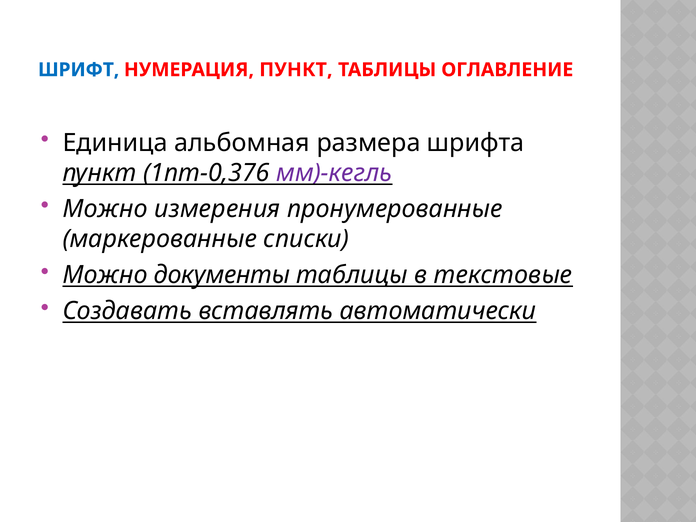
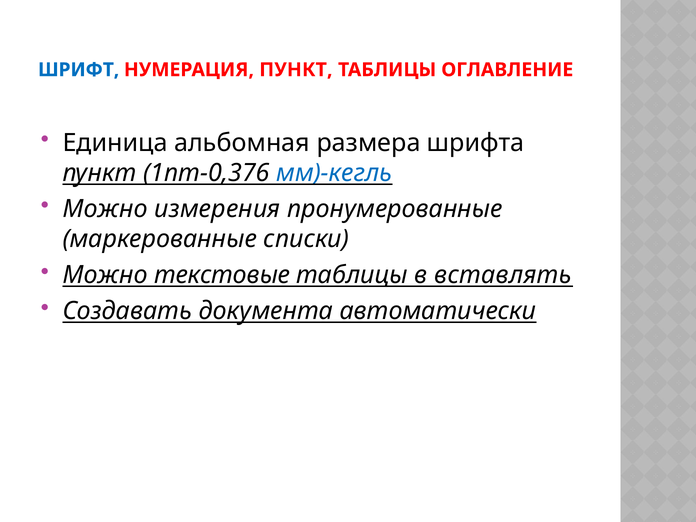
мм)-кегль colour: purple -> blue
документы: документы -> текстовые
текстовые: текстовые -> вставлять
вставлять: вставлять -> документа
